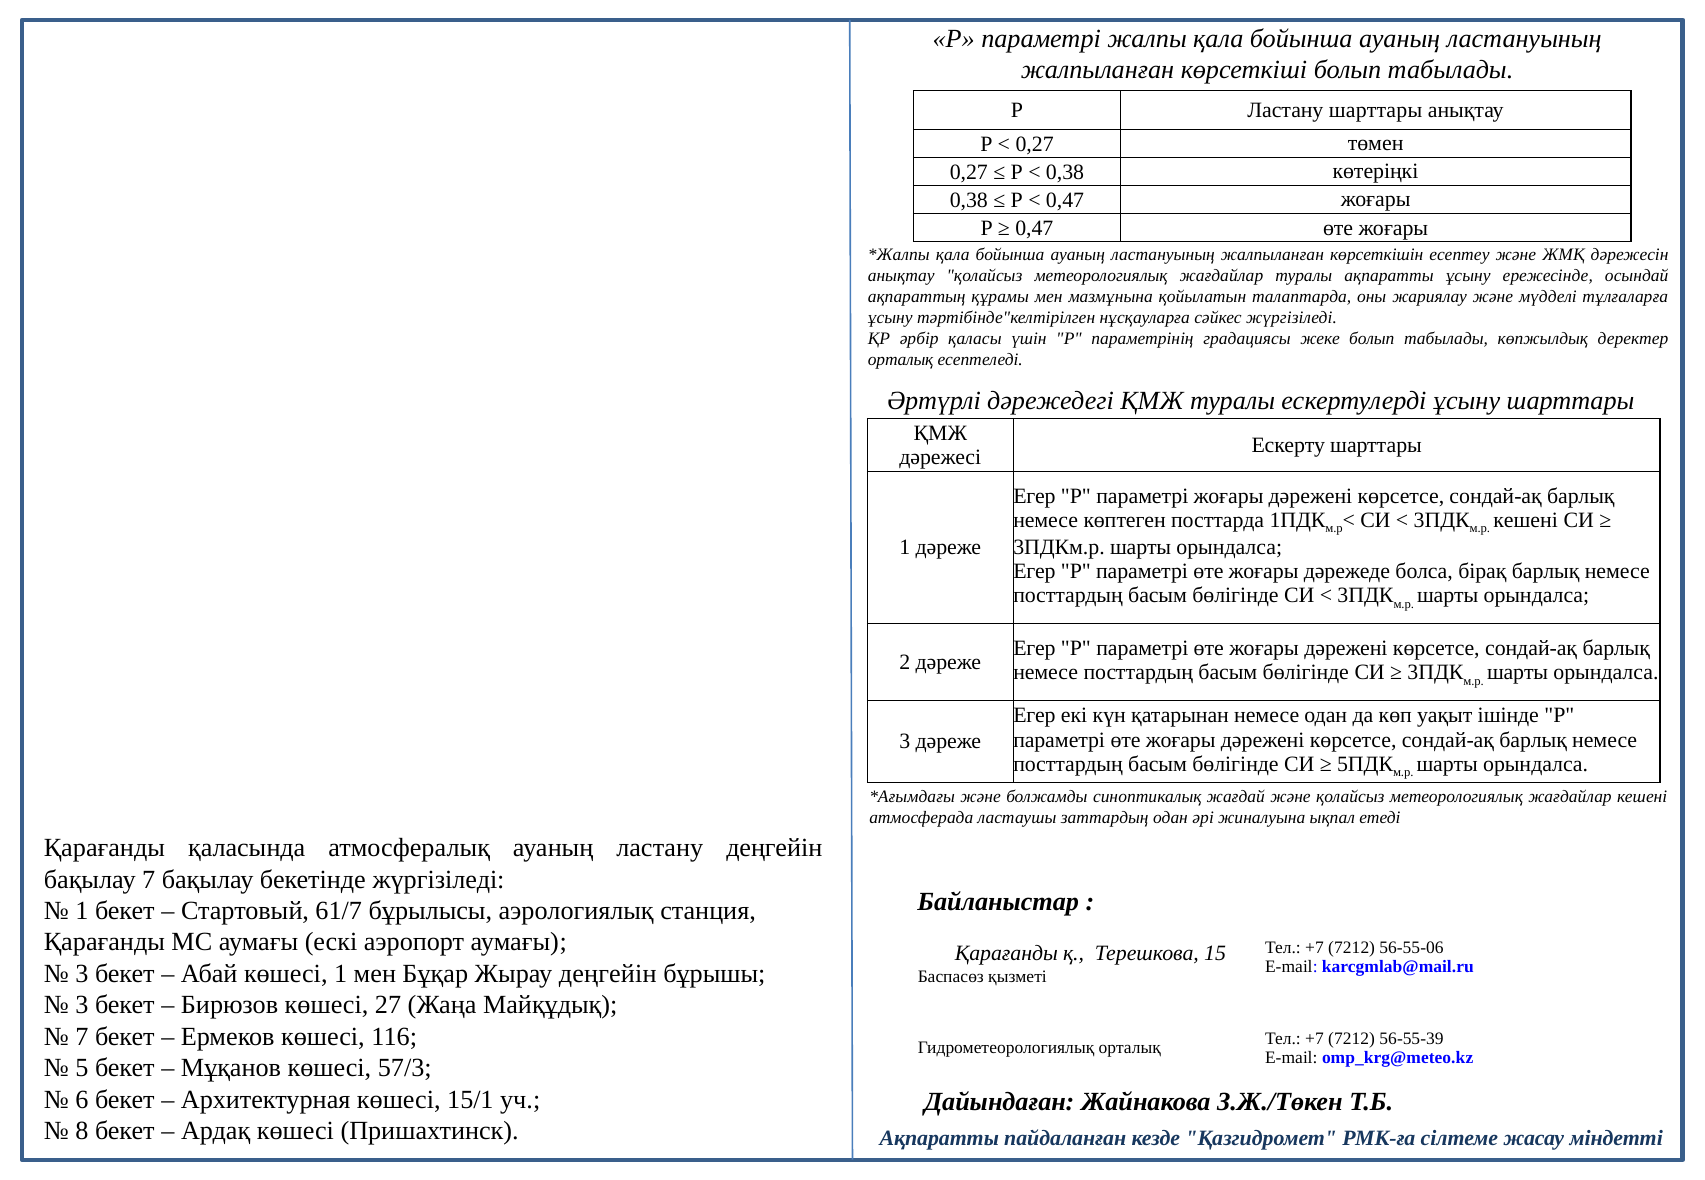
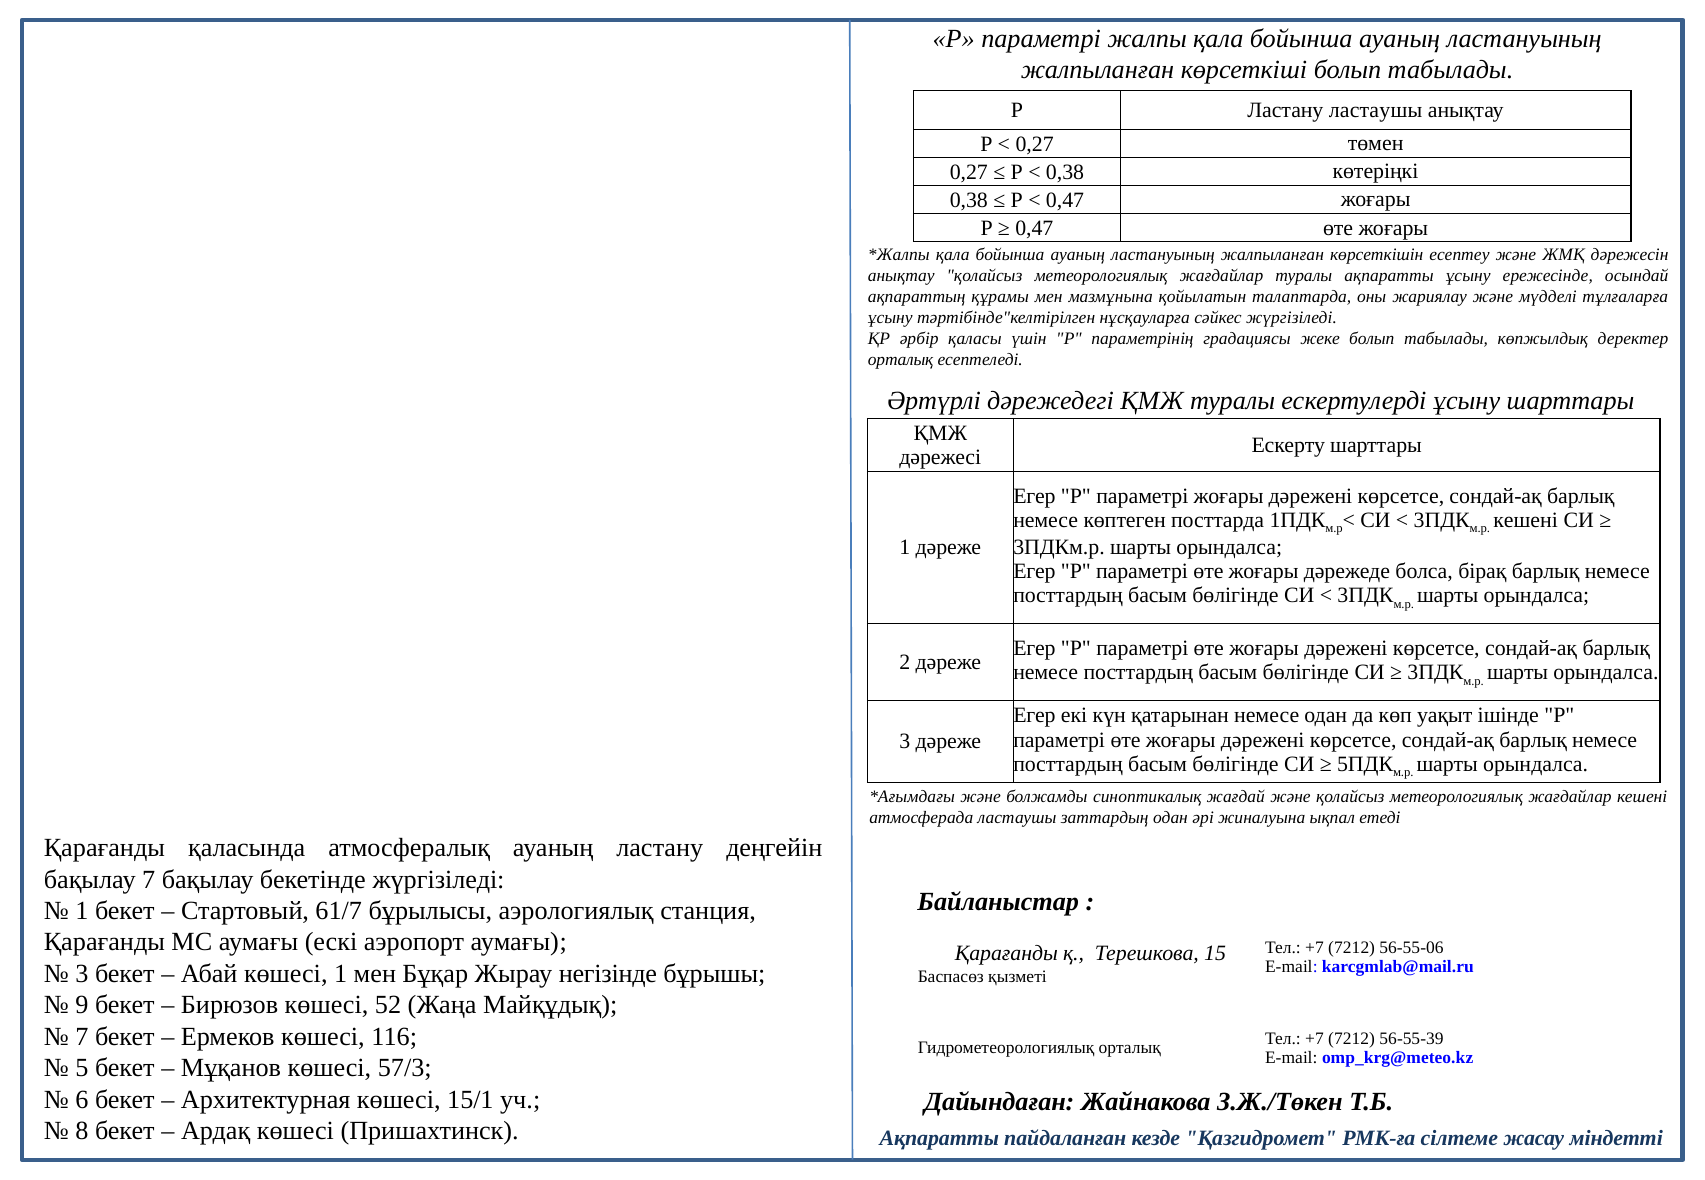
Ластану шарттары: шарттары -> ластаушы
Жырау деңгейін: деңгейін -> негізінде
3 at (82, 1006): 3 -> 9
27: 27 -> 52
